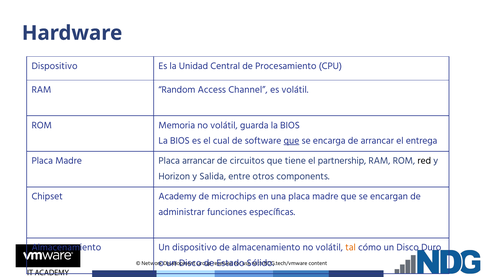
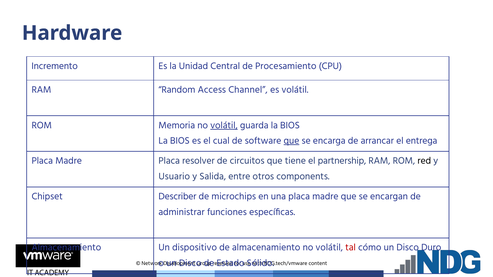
Dispositivo at (55, 66): Dispositivo -> Incremento
volátil at (224, 125) underline: none -> present
Placa arrancar: arrancar -> resolver
Horizon: Horizon -> Usuario
Academy: Academy -> Describer
tal colour: orange -> red
